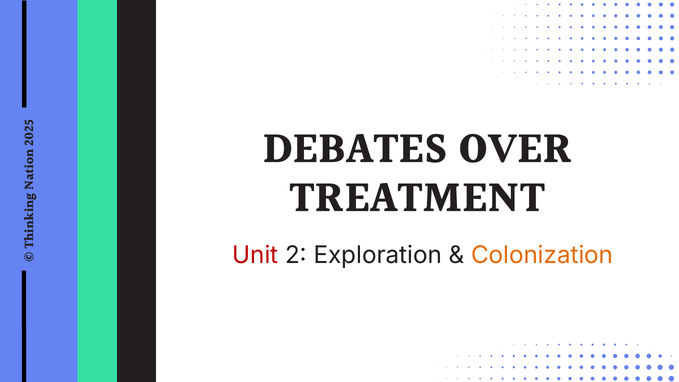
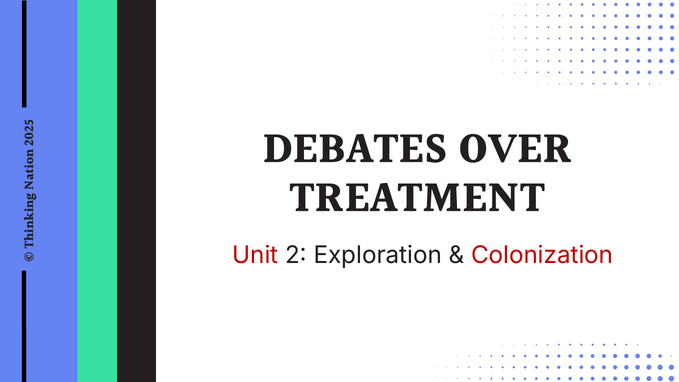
Colonization colour: orange -> red
